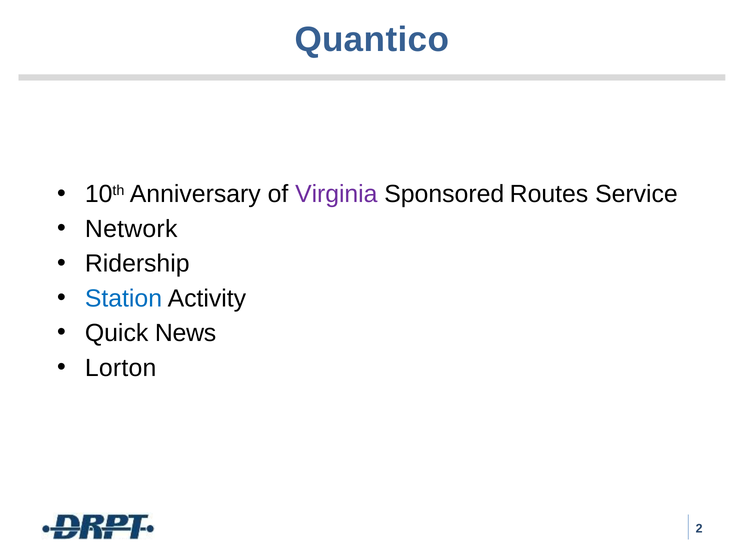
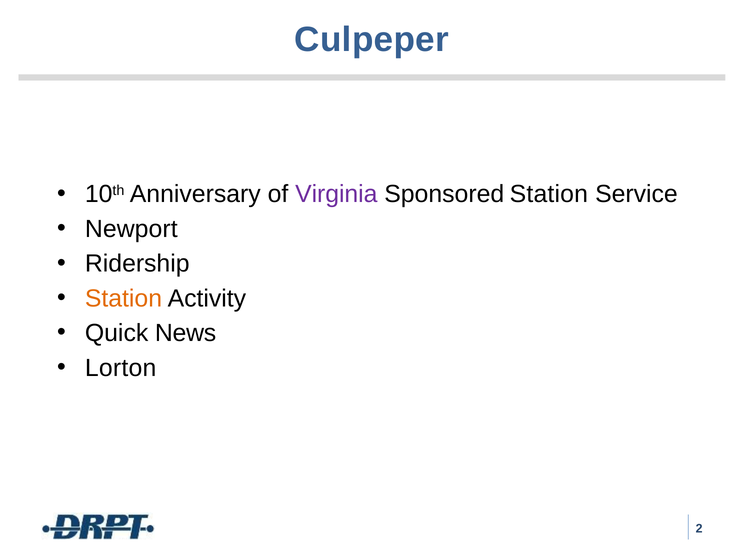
Quantico: Quantico -> Culpeper
Sponsored Routes: Routes -> Station
Network: Network -> Newport
Station at (124, 298) colour: blue -> orange
